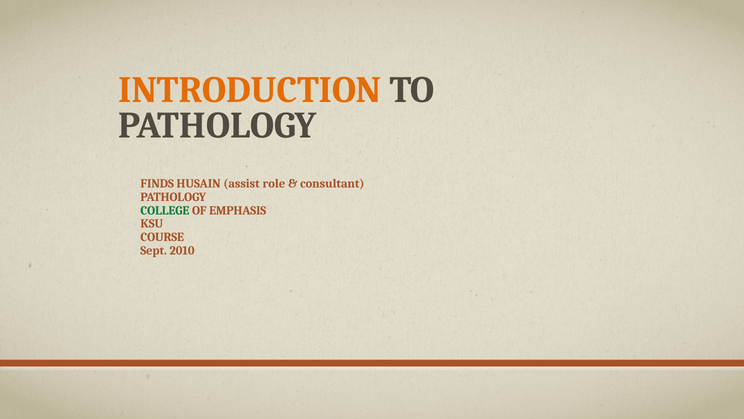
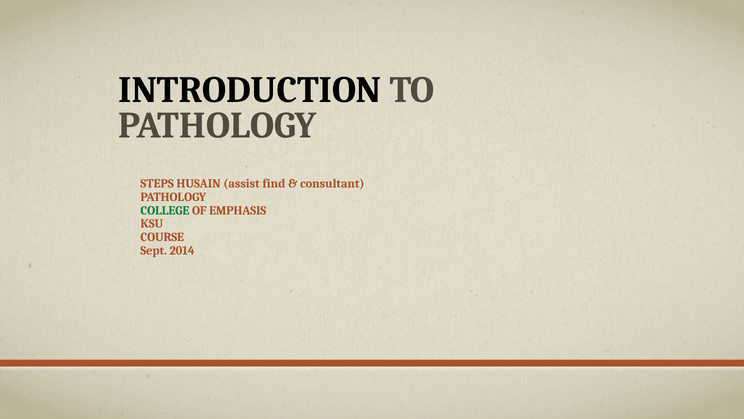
INTRODUCTION colour: orange -> black
FINDS: FINDS -> STEPS
role: role -> find
2010: 2010 -> 2014
